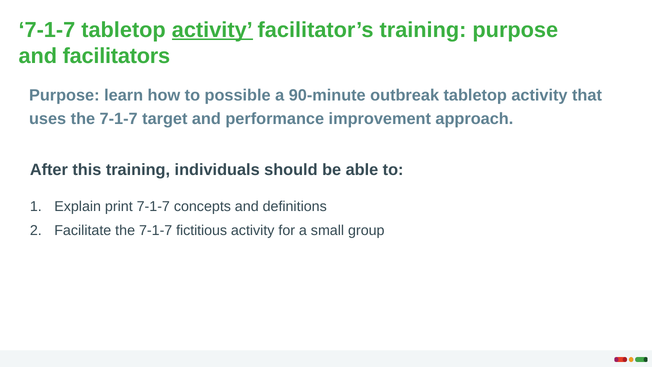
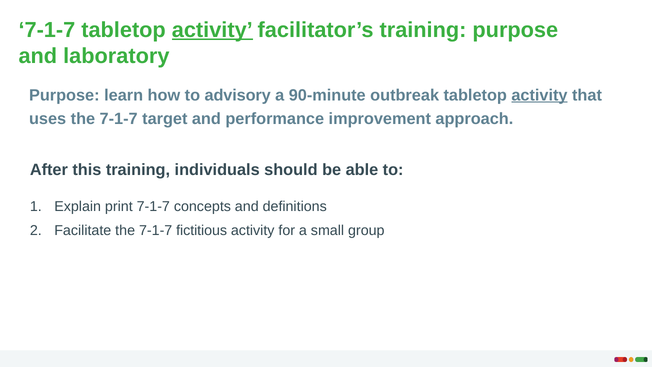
facilitators: facilitators -> laboratory
possible: possible -> advisory
activity at (539, 95) underline: none -> present
